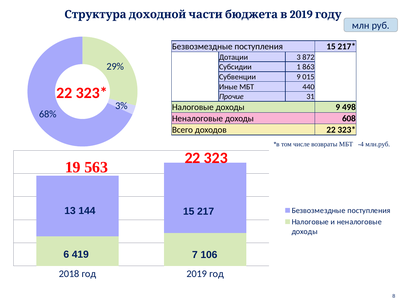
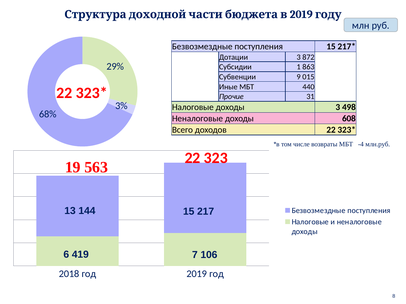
доходы 9: 9 -> 3
